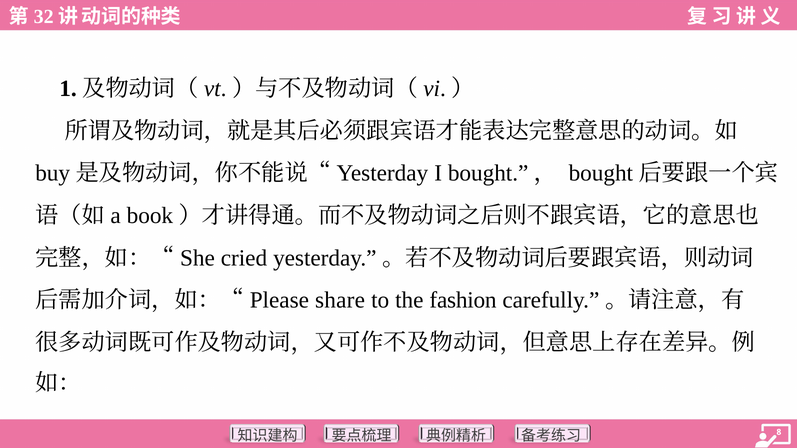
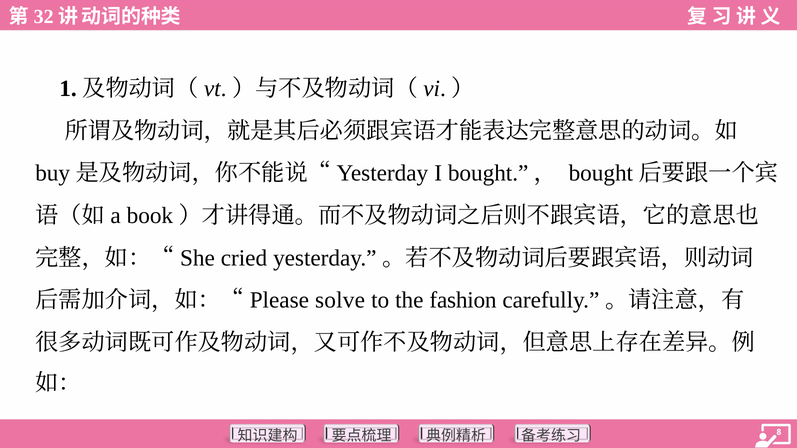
share: share -> solve
